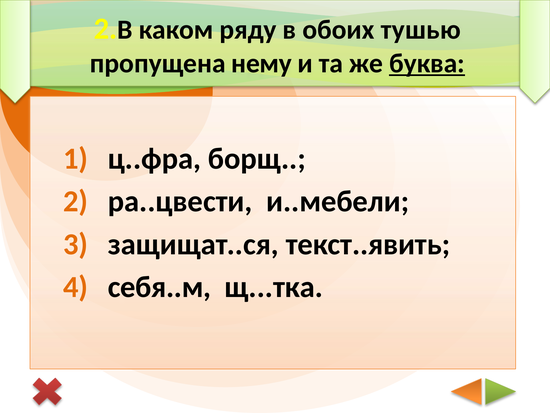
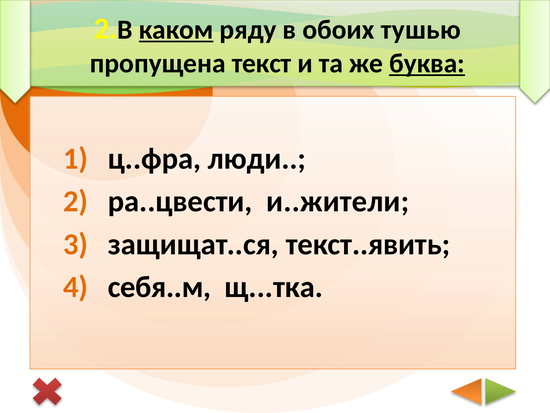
каком underline: none -> present
нему: нему -> текст
борщ: борщ -> люди
и..мебели: и..мебели -> и..жители
